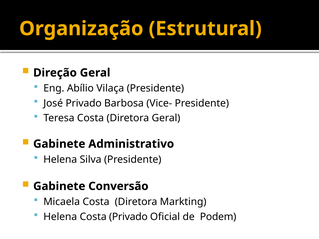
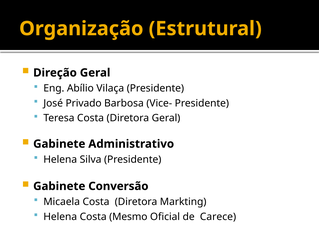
Costa Privado: Privado -> Mesmo
Podem: Podem -> Carece
